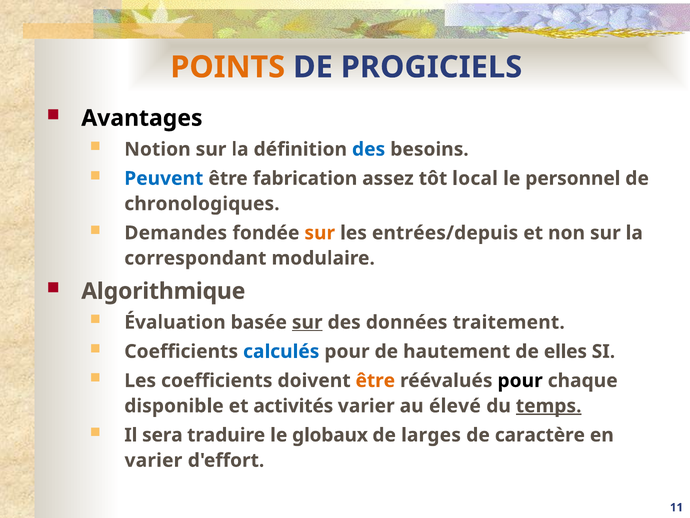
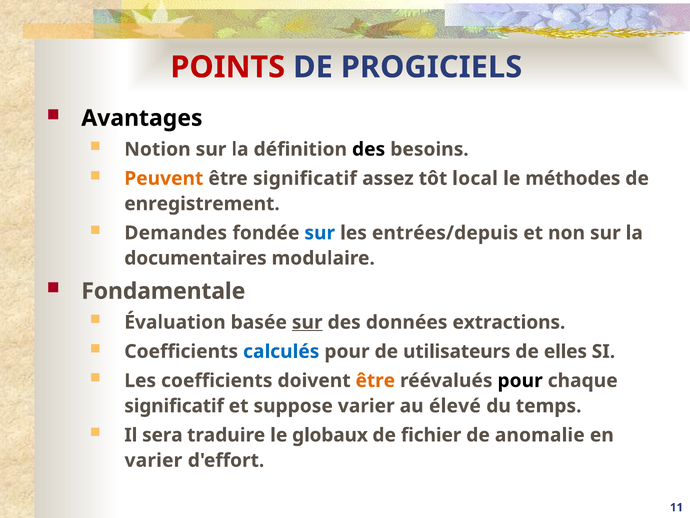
POINTS colour: orange -> red
des at (369, 149) colour: blue -> black
Peuvent colour: blue -> orange
être fabrication: fabrication -> significatif
personnel: personnel -> méthodes
chronologiques: chronologiques -> enregistrement
sur at (320, 233) colour: orange -> blue
correspondant: correspondant -> documentaires
Algorithmique: Algorithmique -> Fondamentale
traitement: traitement -> extractions
hautement: hautement -> utilisateurs
disponible at (174, 406): disponible -> significatif
activités: activités -> suppose
temps underline: present -> none
larges: larges -> fichier
caractère: caractère -> anomalie
